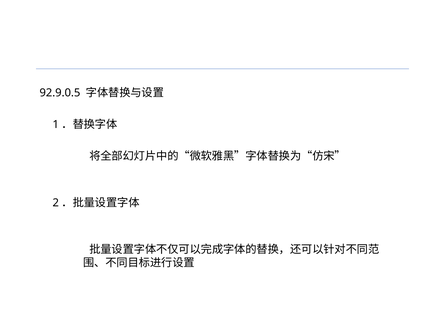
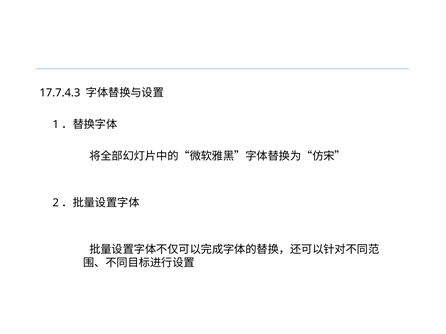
92.9.0.5: 92.9.0.5 -> 17.7.4.3
